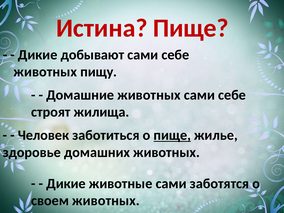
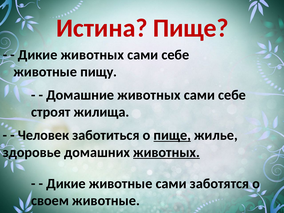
Дикие добывают: добывают -> животных
животных at (45, 72): животных -> животные
животных at (167, 152) underline: none -> present
своем животных: животных -> животные
